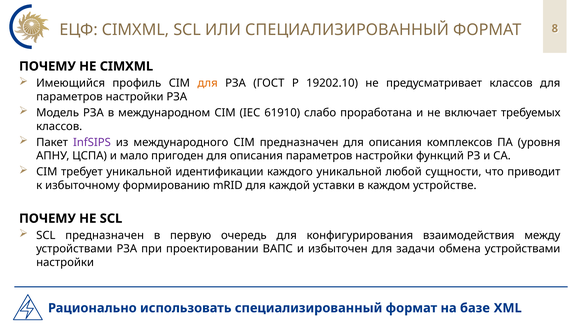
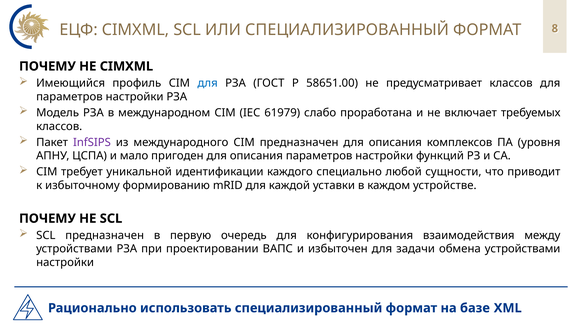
для at (208, 83) colour: orange -> blue
19202.10: 19202.10 -> 58651.00
61910: 61910 -> 61979
каждого уникальной: уникальной -> специально
